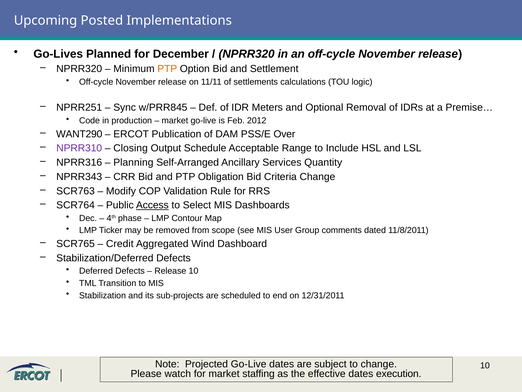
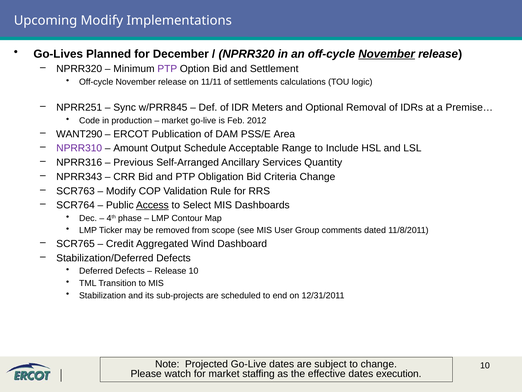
Upcoming Posted: Posted -> Modify
November at (387, 54) underline: none -> present
PTP at (167, 69) colour: orange -> purple
Over: Over -> Area
Closing: Closing -> Amount
Planning: Planning -> Previous
